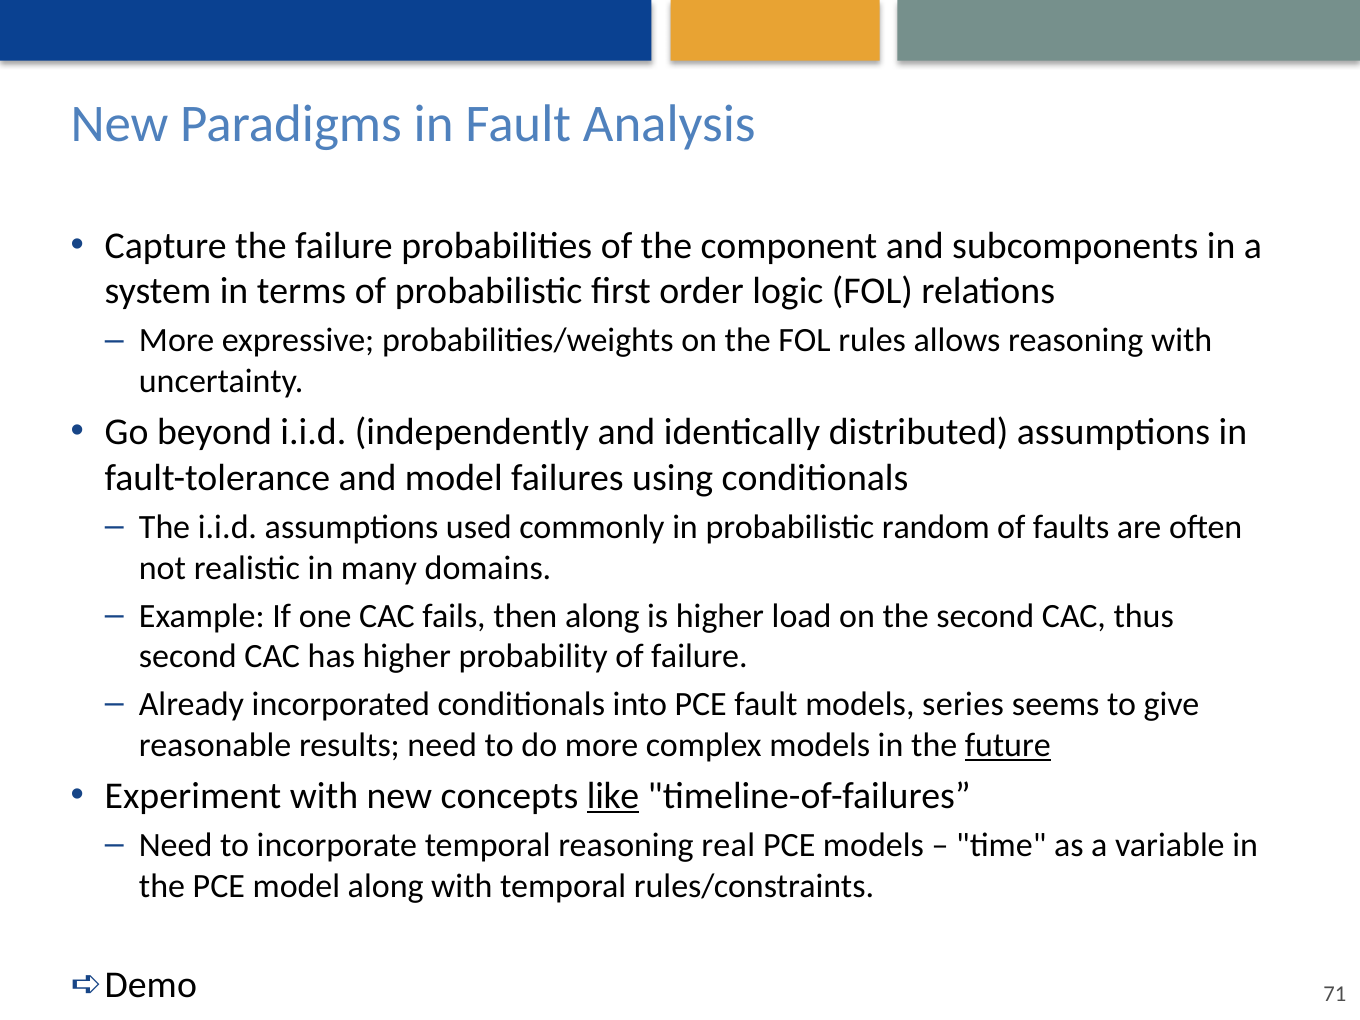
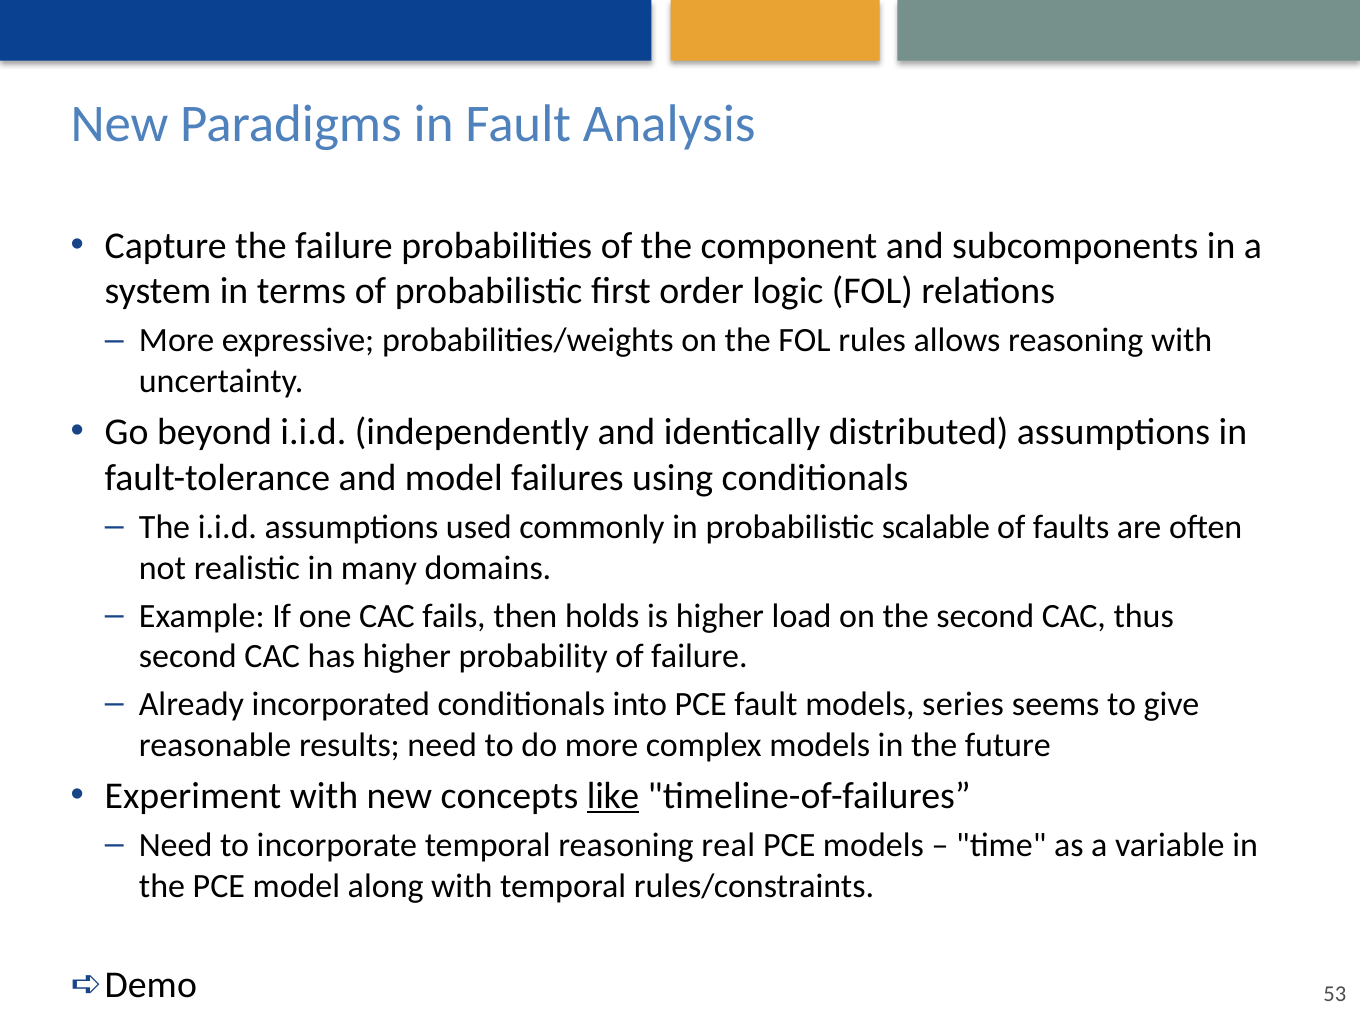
random: random -> scalable
then along: along -> holds
future underline: present -> none
71: 71 -> 53
